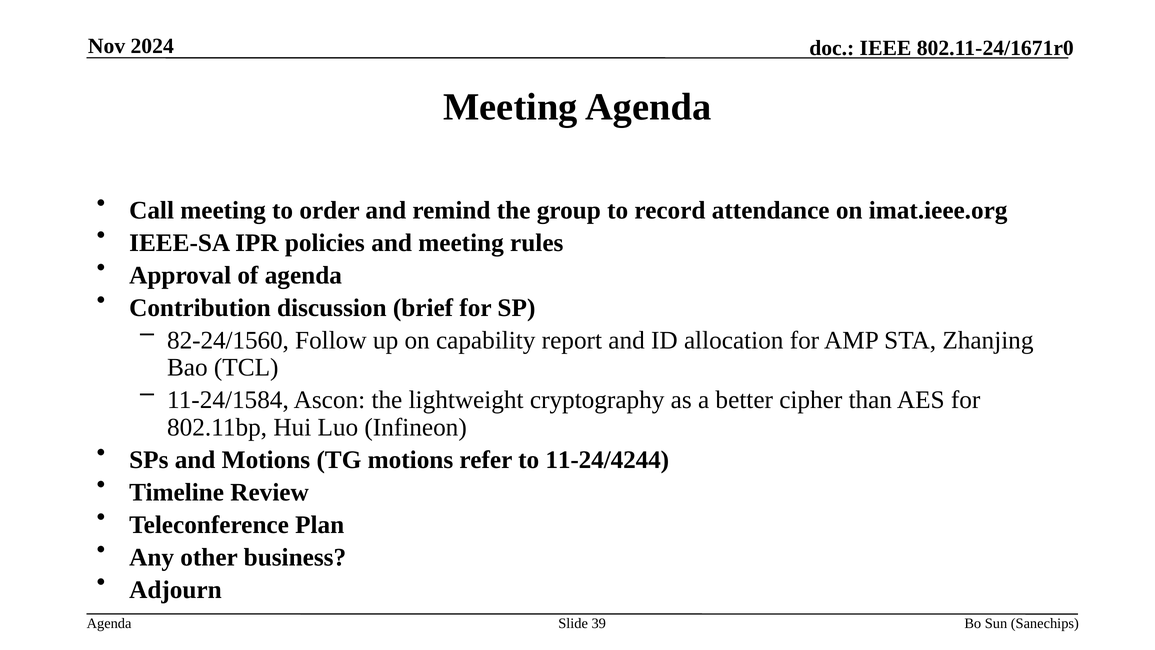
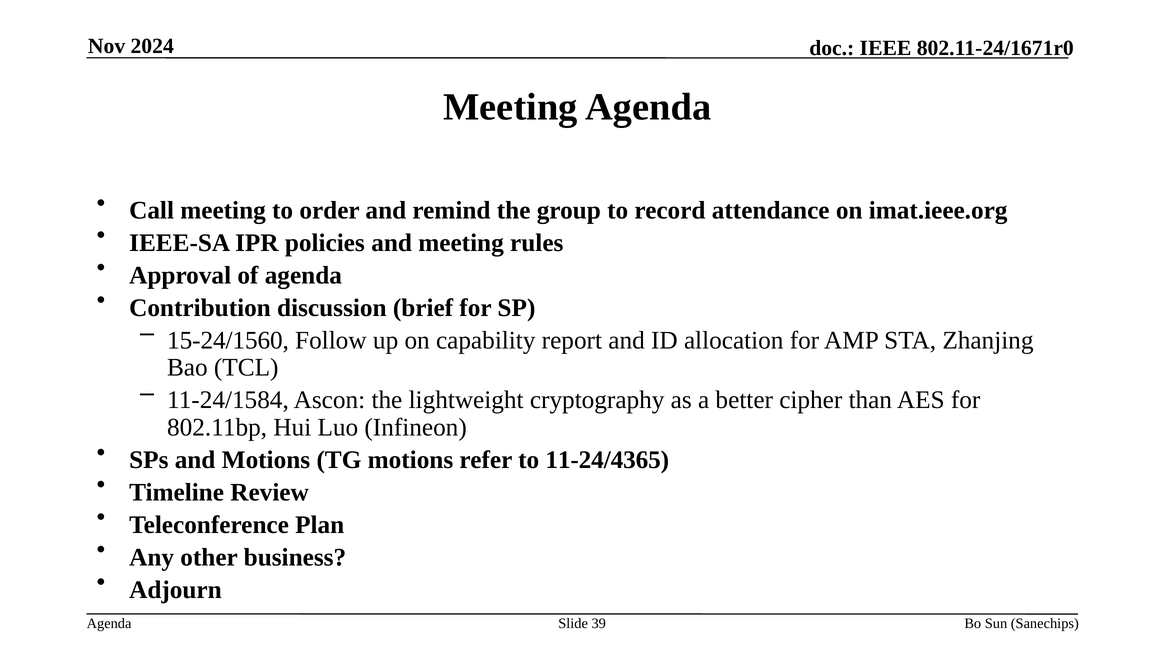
82-24/1560: 82-24/1560 -> 15-24/1560
11-24/4244: 11-24/4244 -> 11-24/4365
